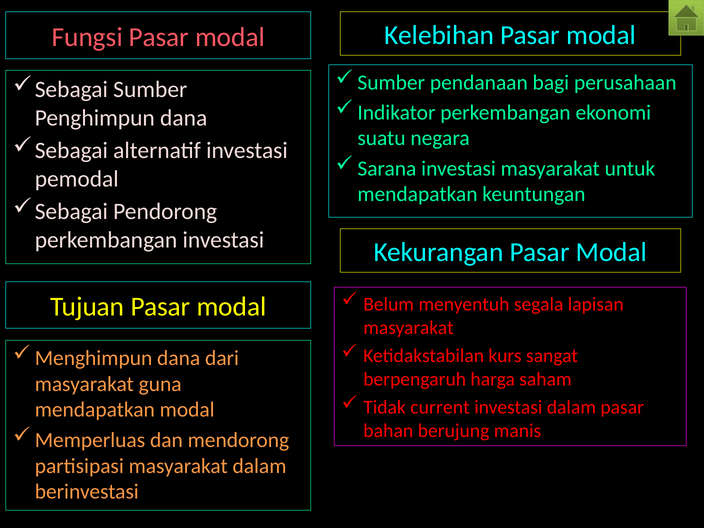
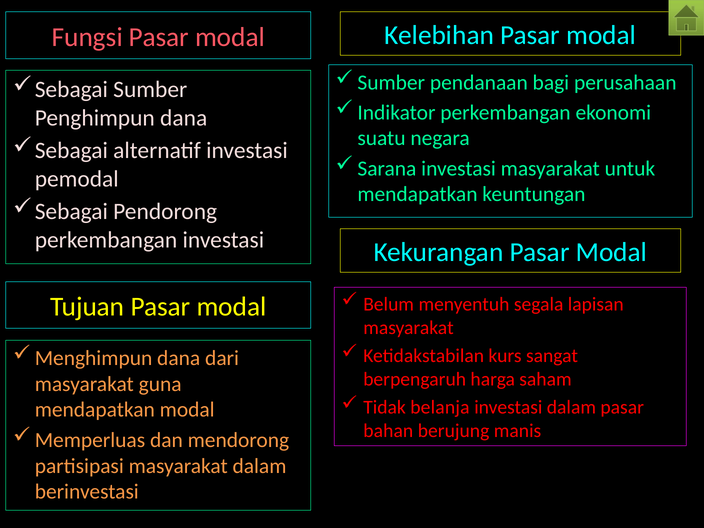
current: current -> belanja
